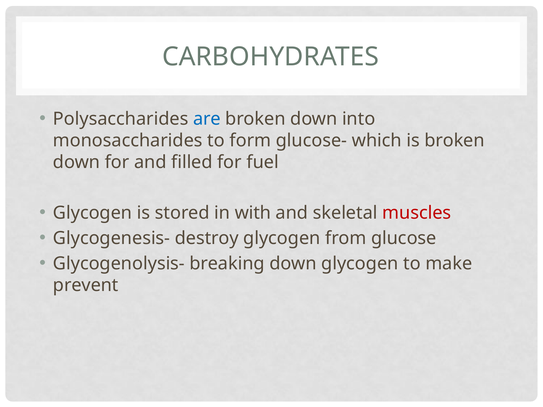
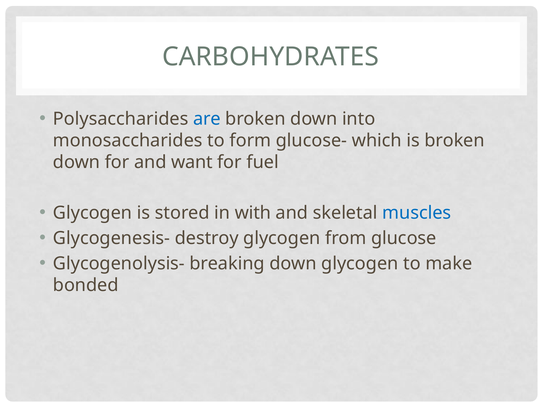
filled: filled -> want
muscles colour: red -> blue
prevent: prevent -> bonded
